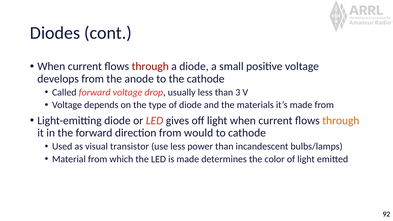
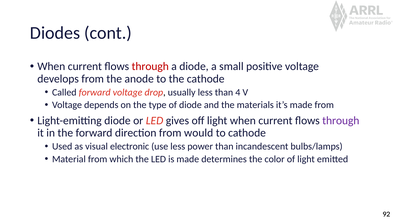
3: 3 -> 4
through at (341, 121) colour: orange -> purple
transistor: transistor -> electronic
